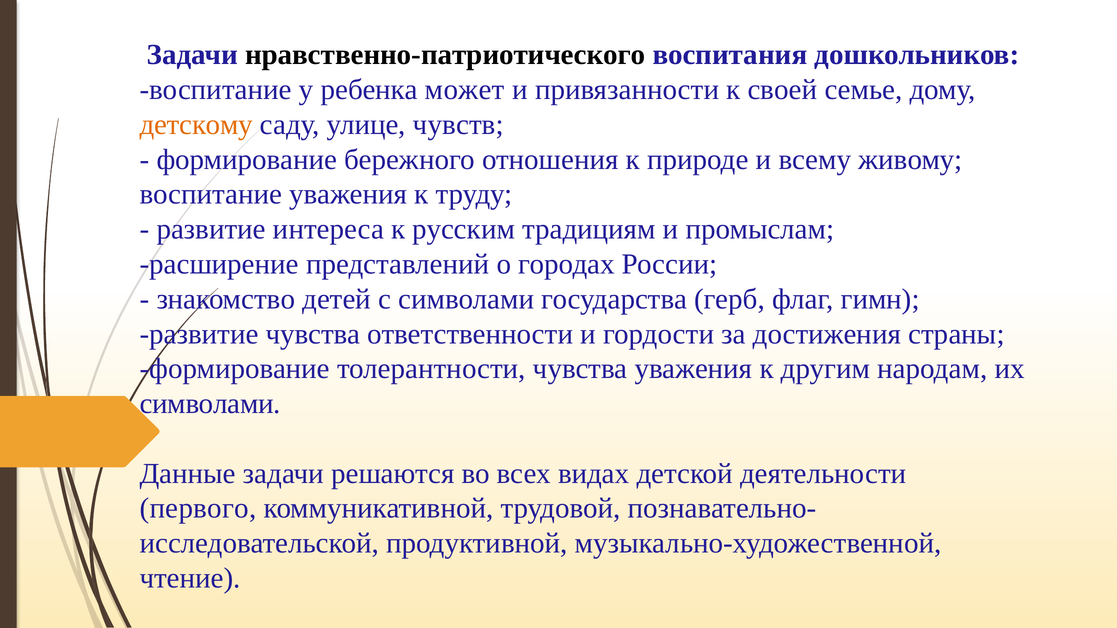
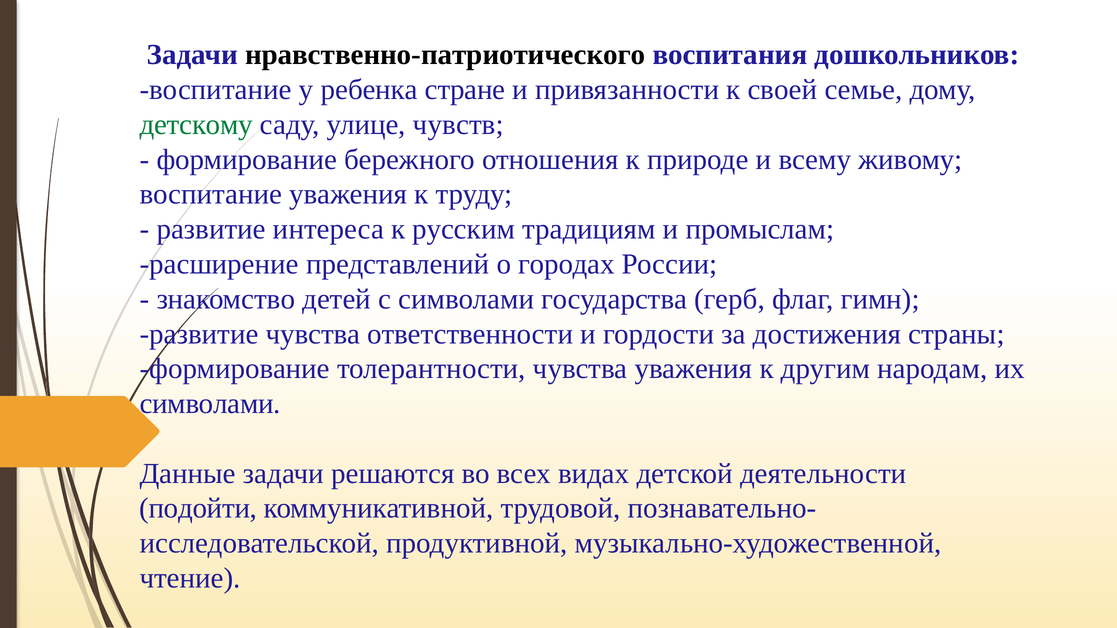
может: может -> стране
детскому colour: orange -> green
первого: первого -> подойти
